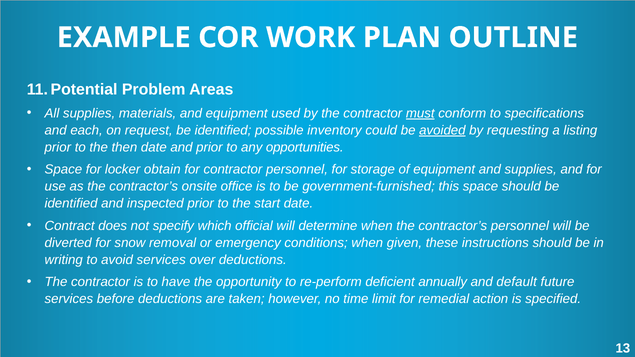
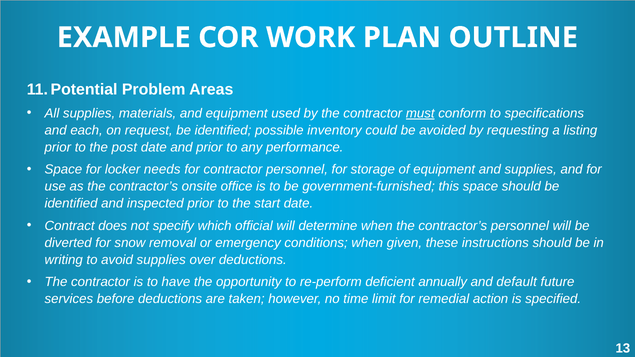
avoided underline: present -> none
then: then -> post
opportunities: opportunities -> performance
obtain: obtain -> needs
avoid services: services -> supplies
